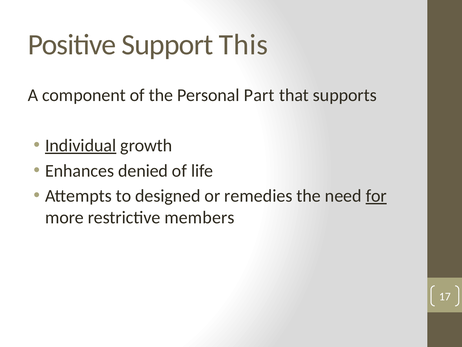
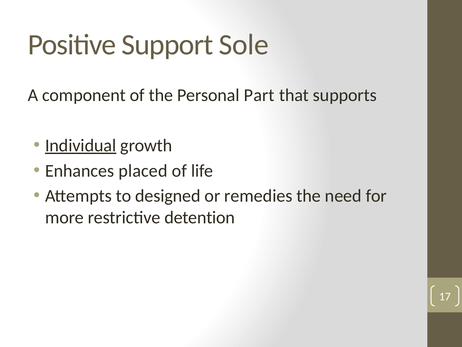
This: This -> Sole
denied: denied -> placed
for underline: present -> none
members: members -> detention
